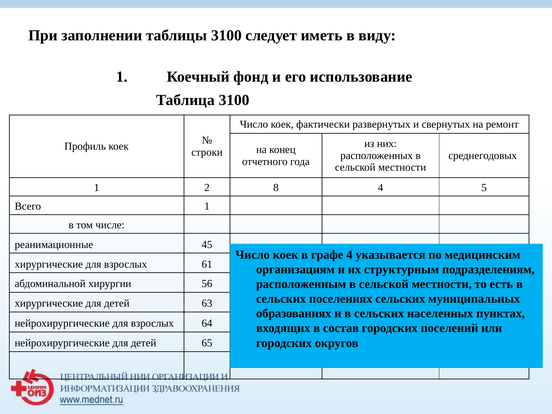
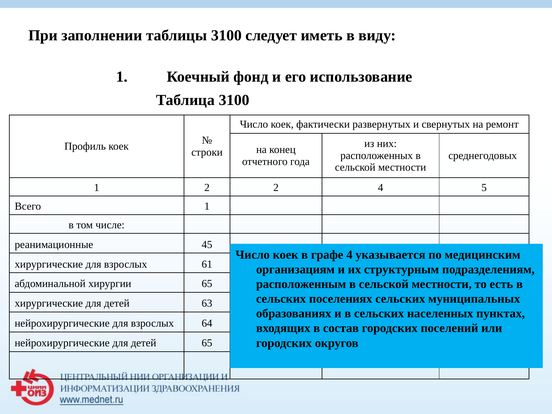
2 8: 8 -> 2
хирургии 56: 56 -> 65
